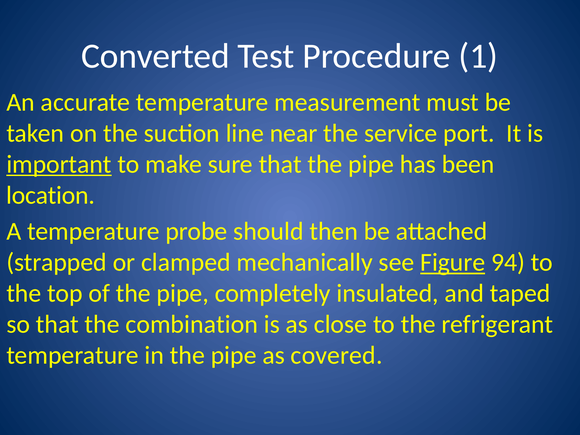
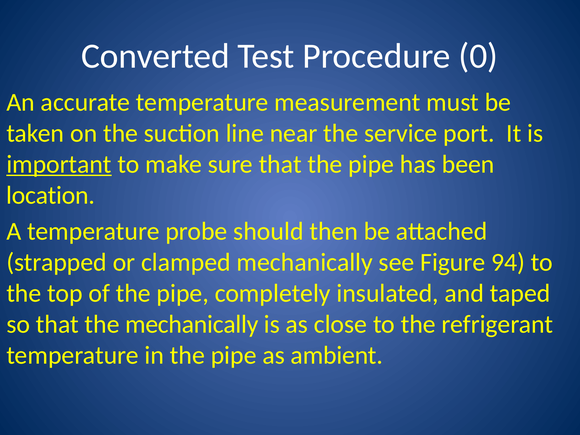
1: 1 -> 0
Figure underline: present -> none
the combination: combination -> mechanically
covered: covered -> ambient
